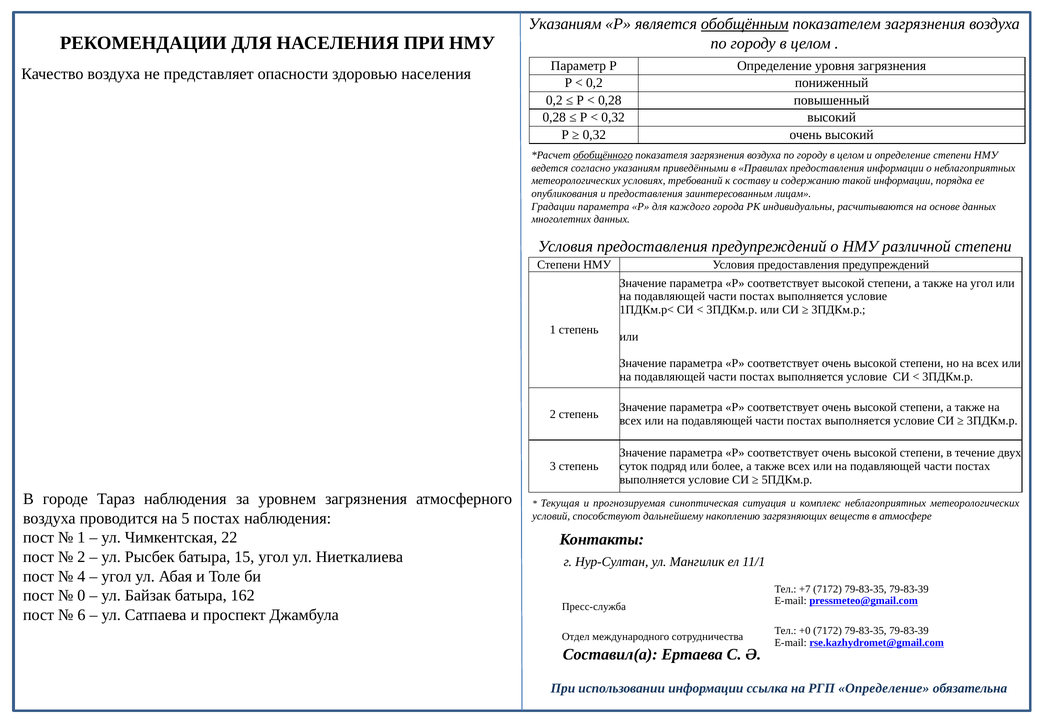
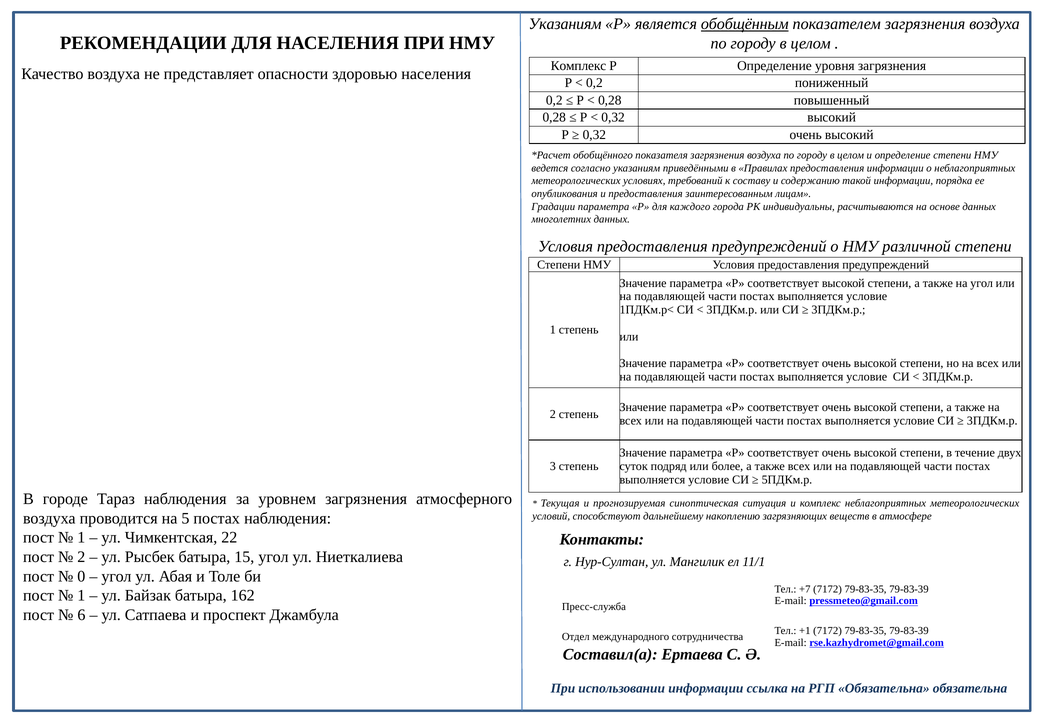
Параметр at (578, 66): Параметр -> Комплекс
обобщённого underline: present -> none
4: 4 -> 0
0 at (81, 595): 0 -> 1
+0: +0 -> +1
РГП Определение: Определение -> Обязательна
